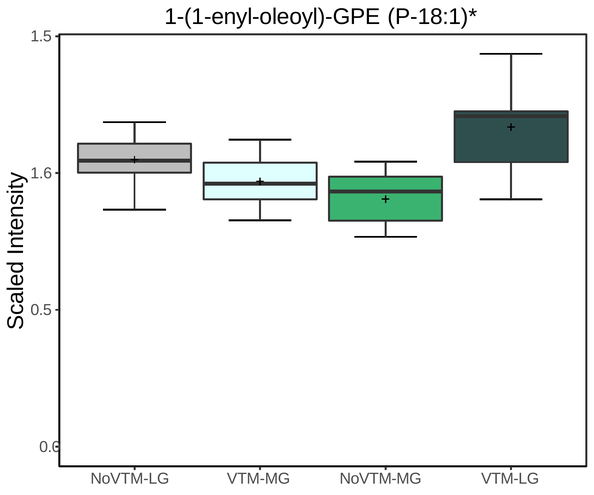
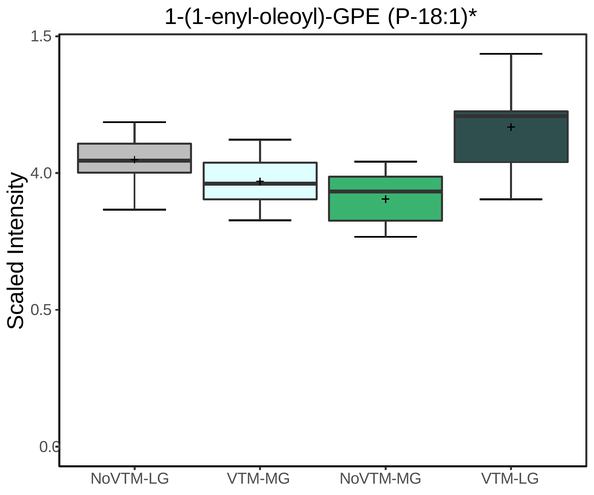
1.6: 1.6 -> 4.0
